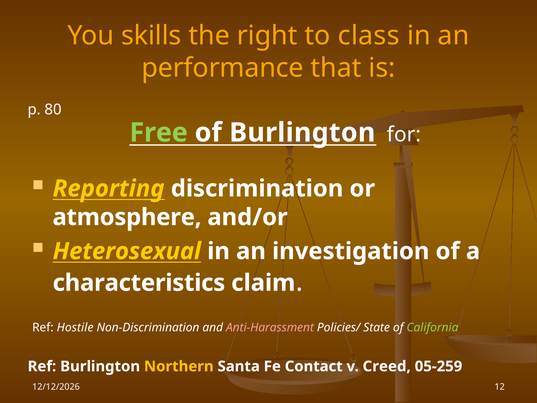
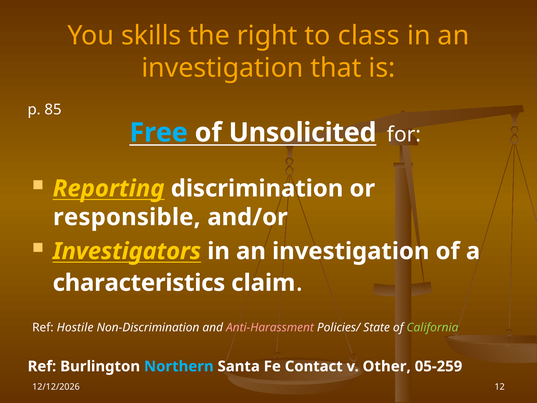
performance at (223, 68): performance -> investigation
80: 80 -> 85
Free colour: light green -> light blue
of Burlington: Burlington -> Unsolicited
atmosphere: atmosphere -> responsible
Heterosexual: Heterosexual -> Investigators
Northern colour: yellow -> light blue
Creed: Creed -> Other
